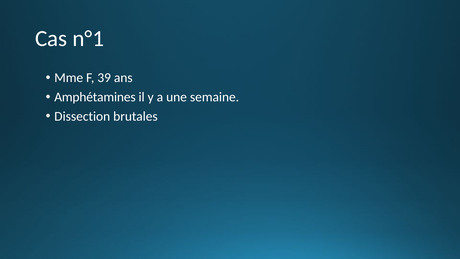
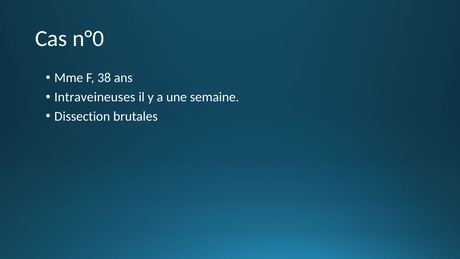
n°1: n°1 -> n°0
39: 39 -> 38
Amphétamines: Amphétamines -> Intraveineuses
